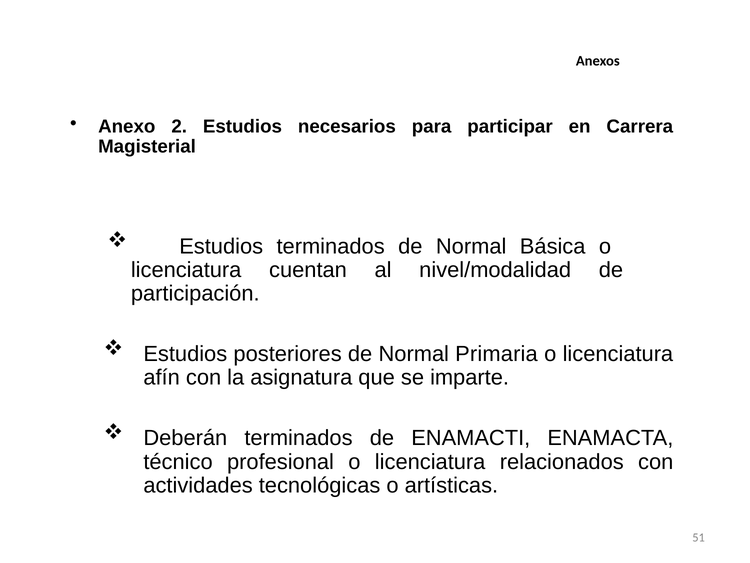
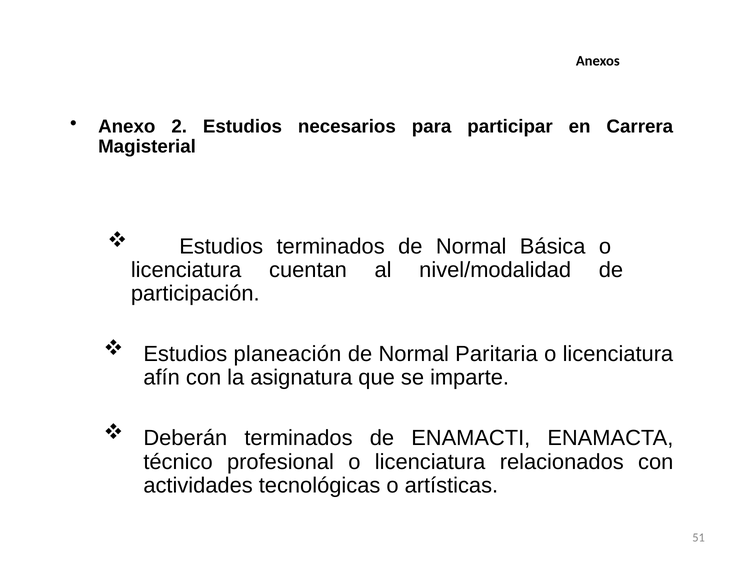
posteriores: posteriores -> planeación
Primaria: Primaria -> Paritaria
